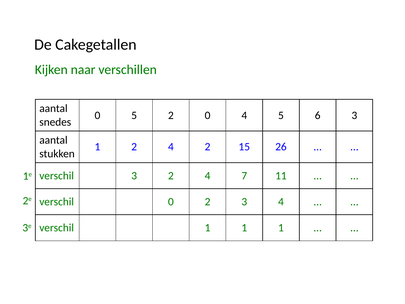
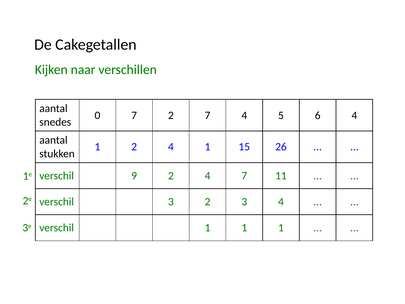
0 5: 5 -> 7
2 0: 0 -> 7
6 3: 3 -> 4
4 2: 2 -> 1
verschil 3: 3 -> 9
verschil 0: 0 -> 3
